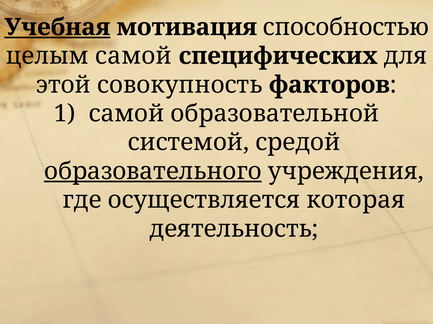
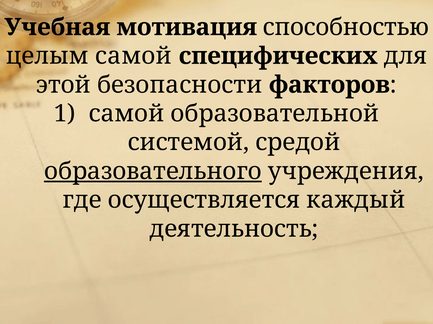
Учебная underline: present -> none
совокупность: совокупность -> безопасности
которая: которая -> каждый
